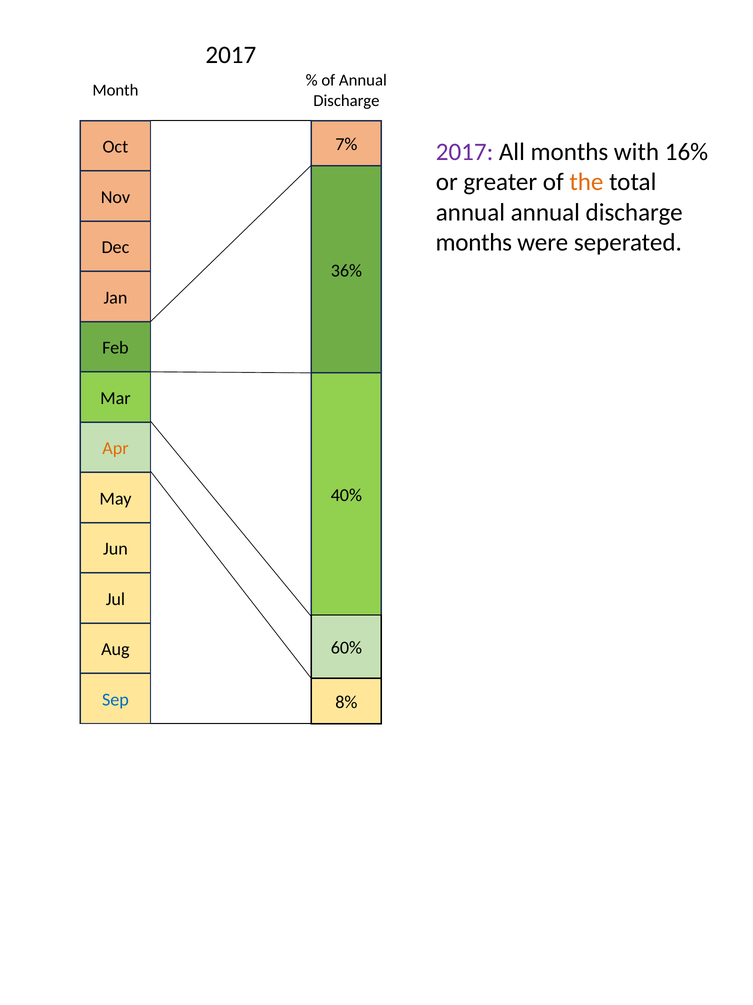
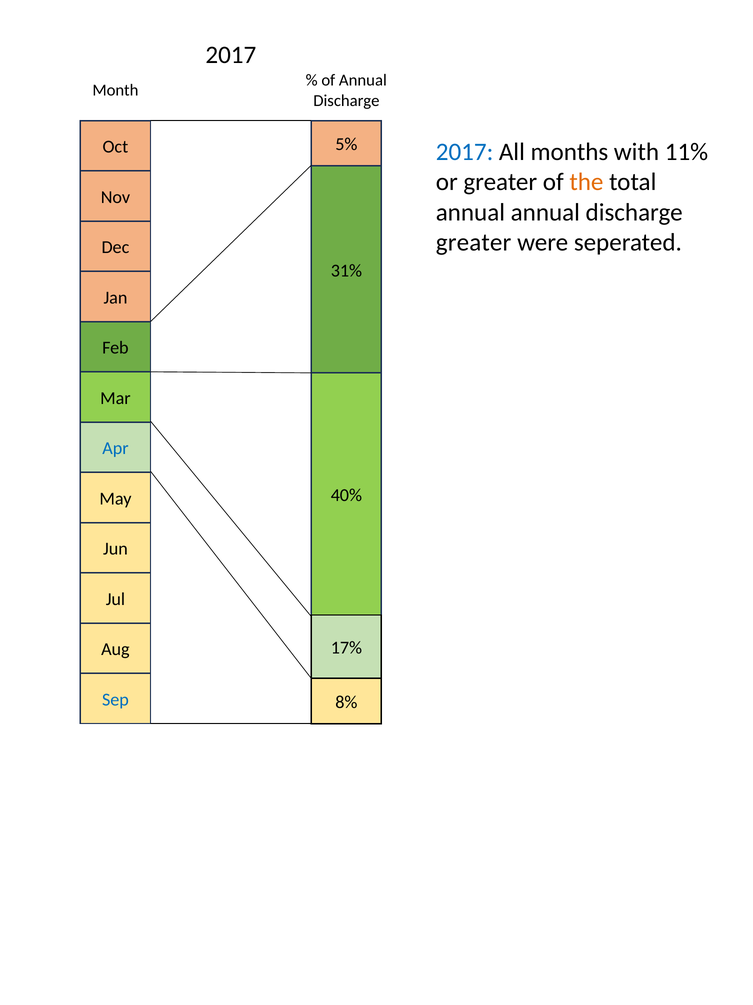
7%: 7% -> 5%
2017 at (465, 152) colour: purple -> blue
16%: 16% -> 11%
months at (474, 242): months -> greater
36%: 36% -> 31%
Apr colour: orange -> blue
60%: 60% -> 17%
